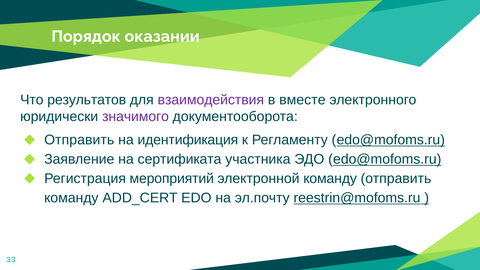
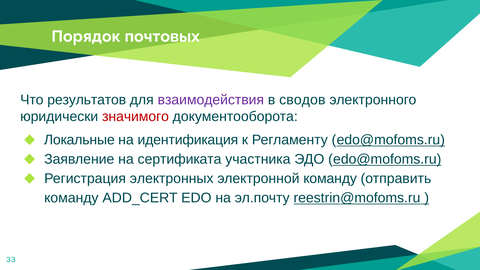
оказании: оказании -> почтовых
вместе: вместе -> сводов
значимого colour: purple -> red
Отправить at (79, 140): Отправить -> Локальные
мероприятий: мероприятий -> электронных
